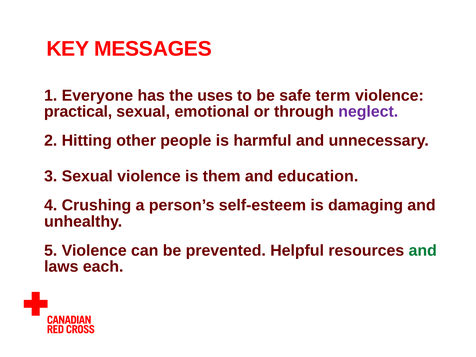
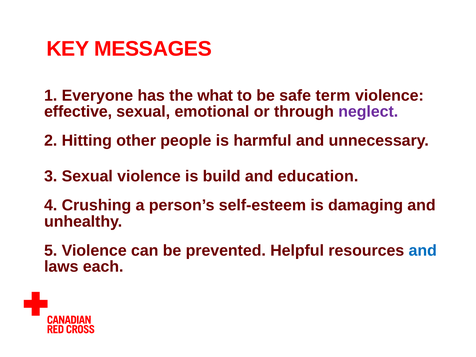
uses: uses -> what
practical: practical -> effective
them: them -> build
and at (423, 250) colour: green -> blue
